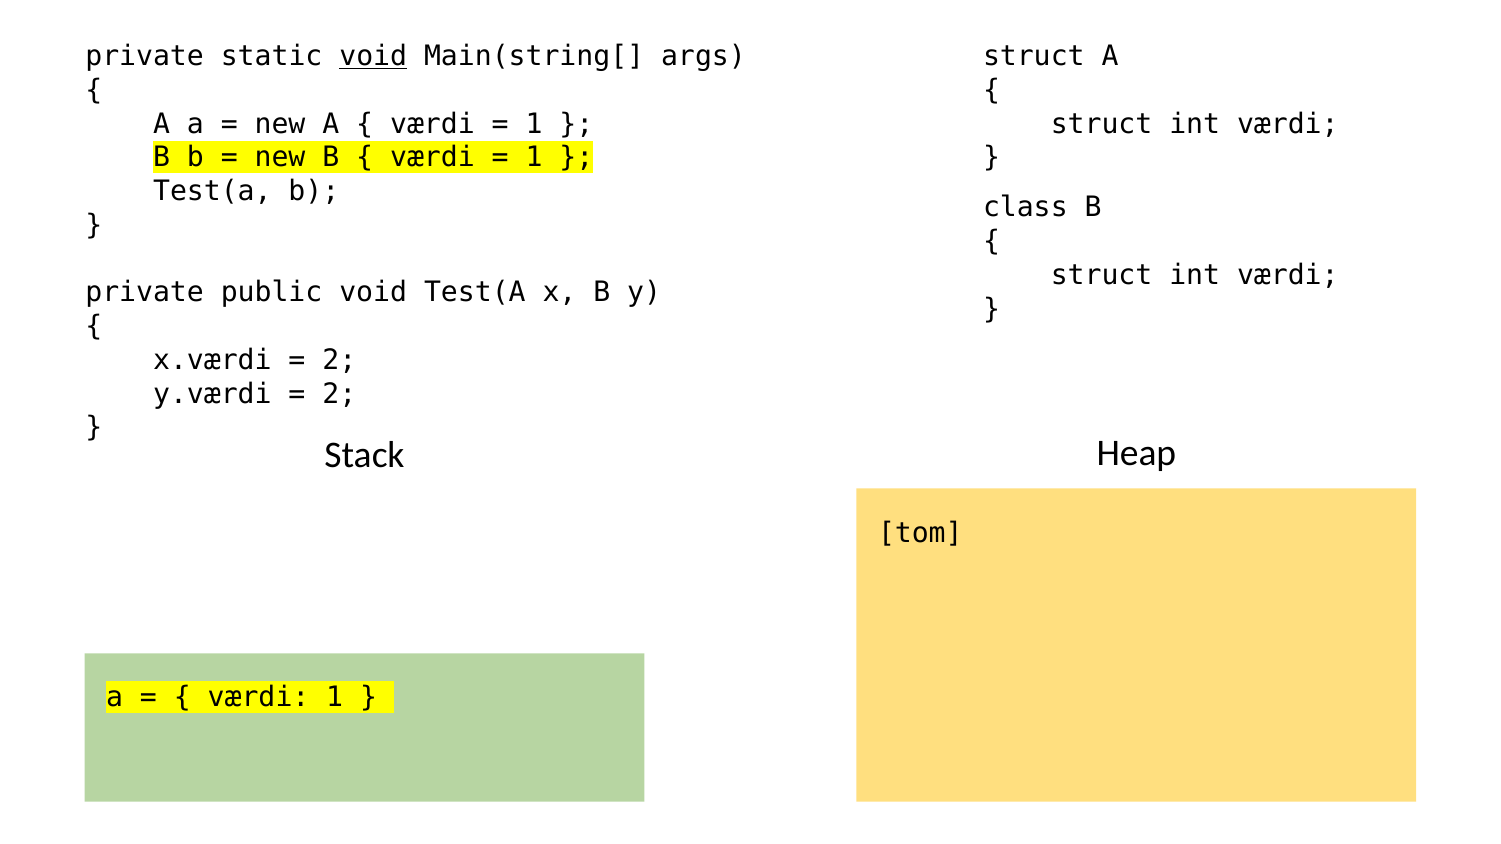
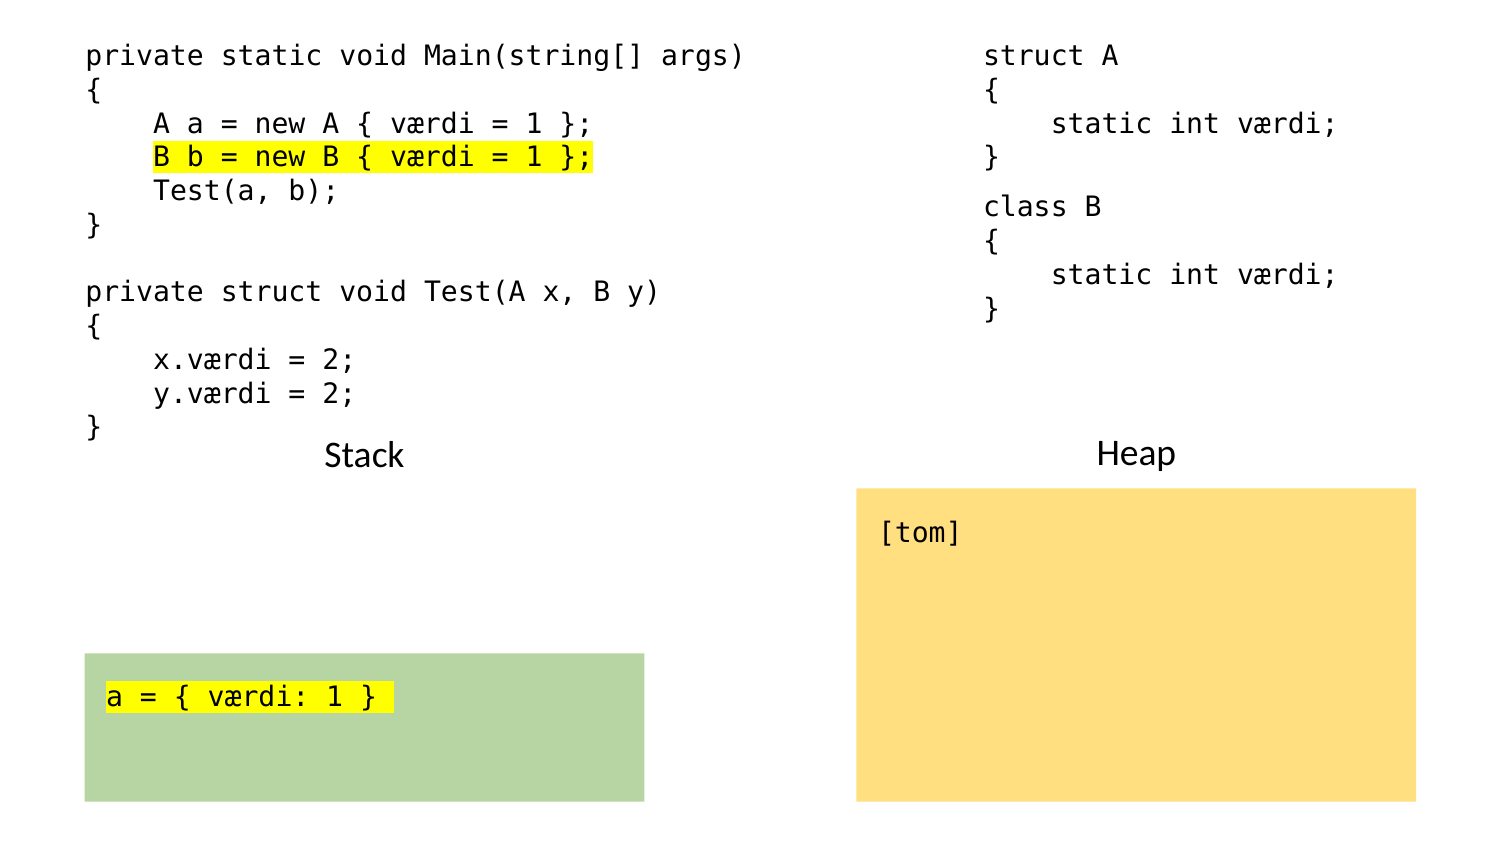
void at (373, 56) underline: present -> none
struct at (1102, 124): struct -> static
struct at (1102, 275): struct -> static
private public: public -> struct
